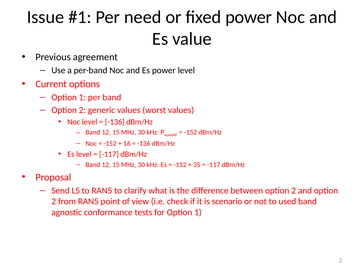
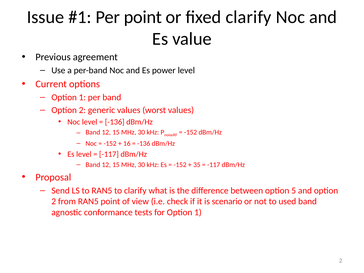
Per need: need -> point
fixed power: power -> clarify
between option 2: 2 -> 5
